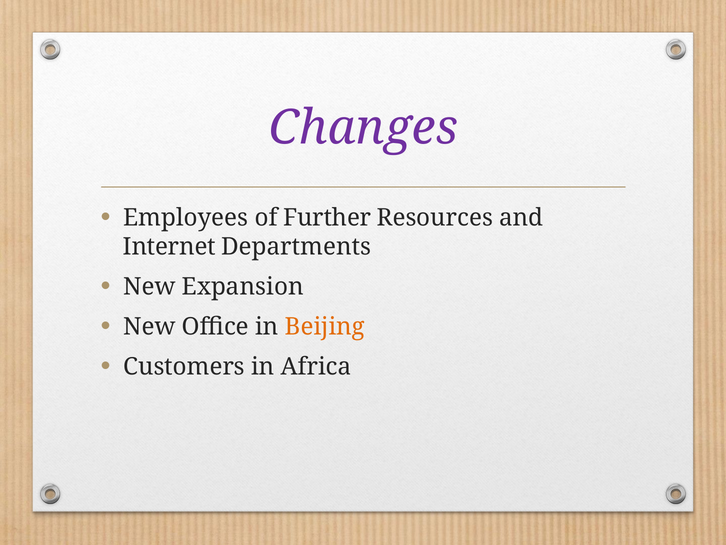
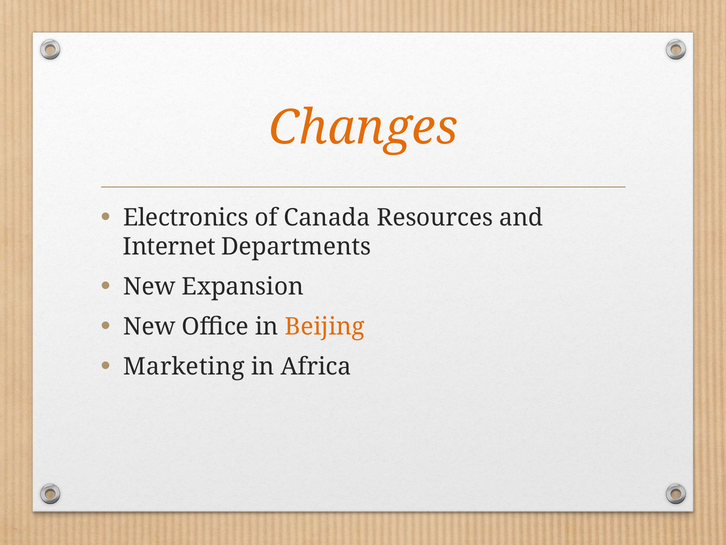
Changes colour: purple -> orange
Employees: Employees -> Electronics
Further: Further -> Canada
Customers: Customers -> Marketing
